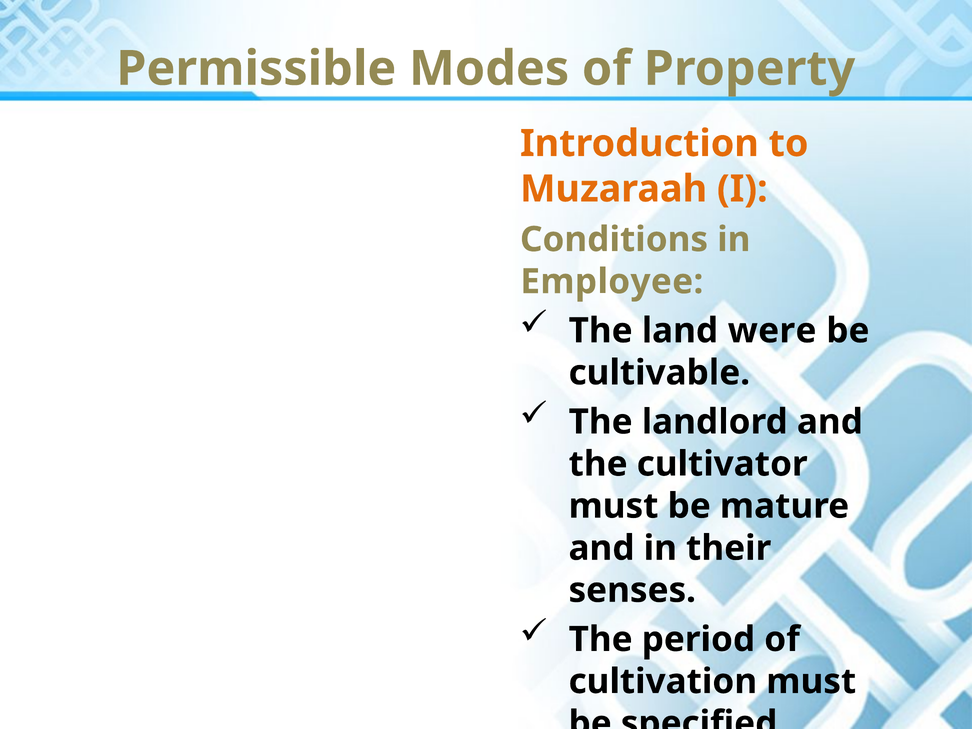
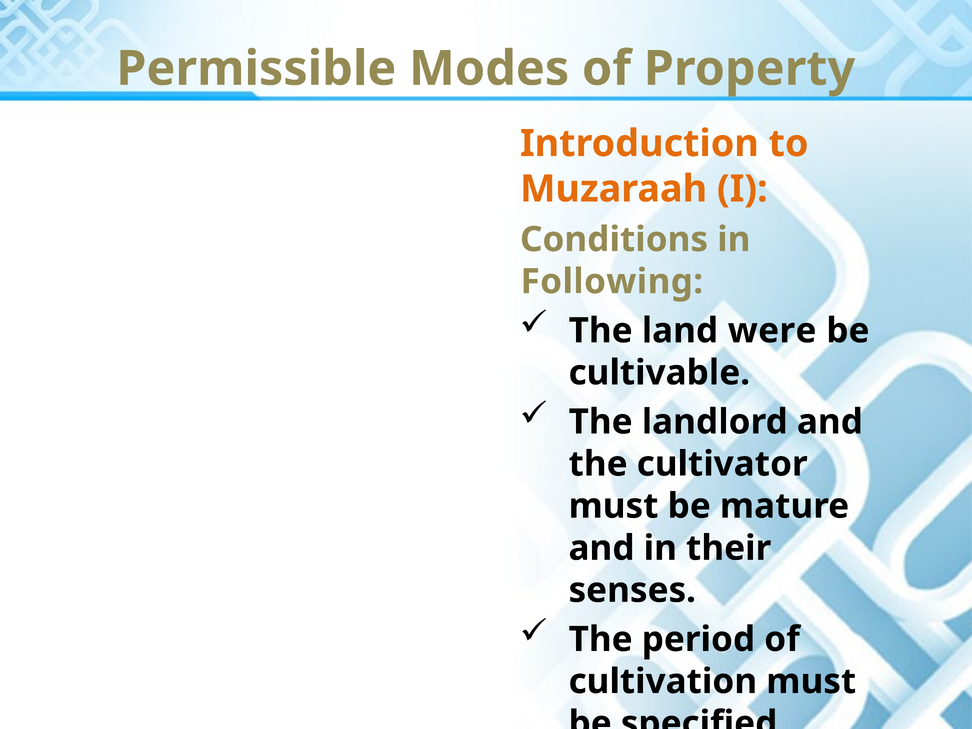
Employee: Employee -> Following
